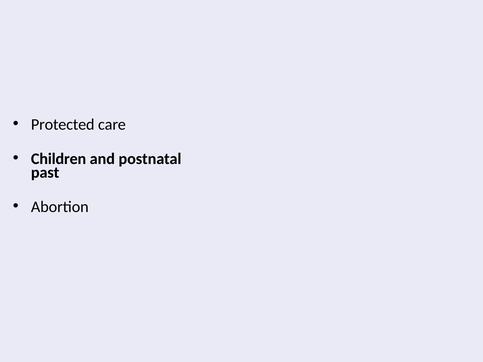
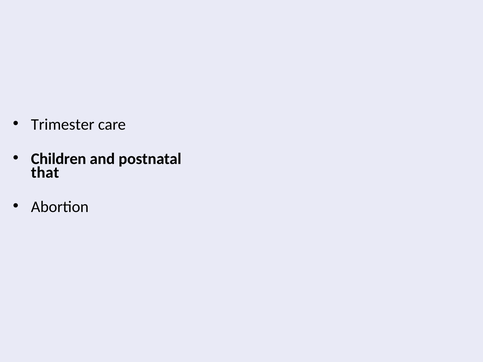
Protected: Protected -> Trimester
past: past -> that
